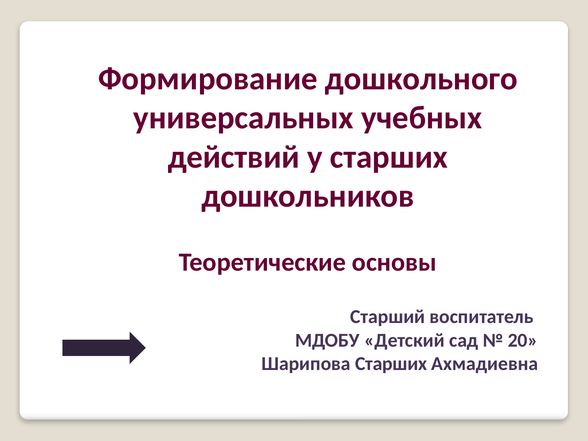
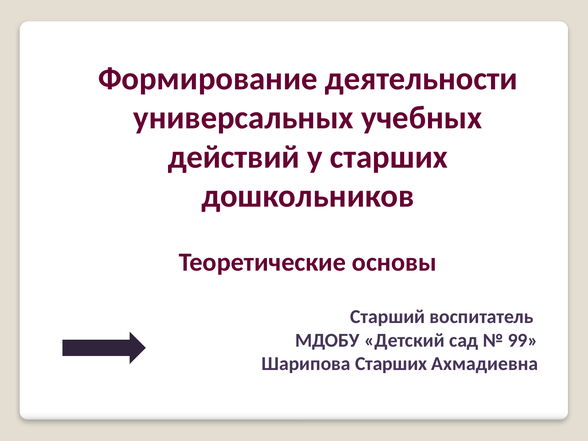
дошкольного: дошкольного -> деятельности
20: 20 -> 99
